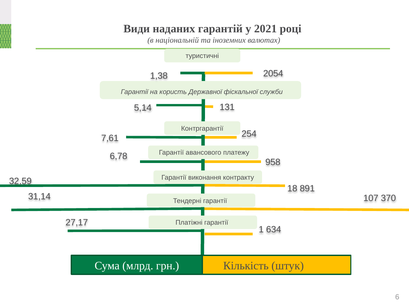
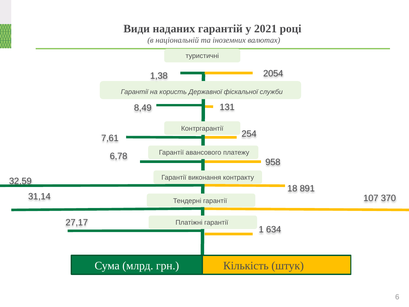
5,14: 5,14 -> 8,49
